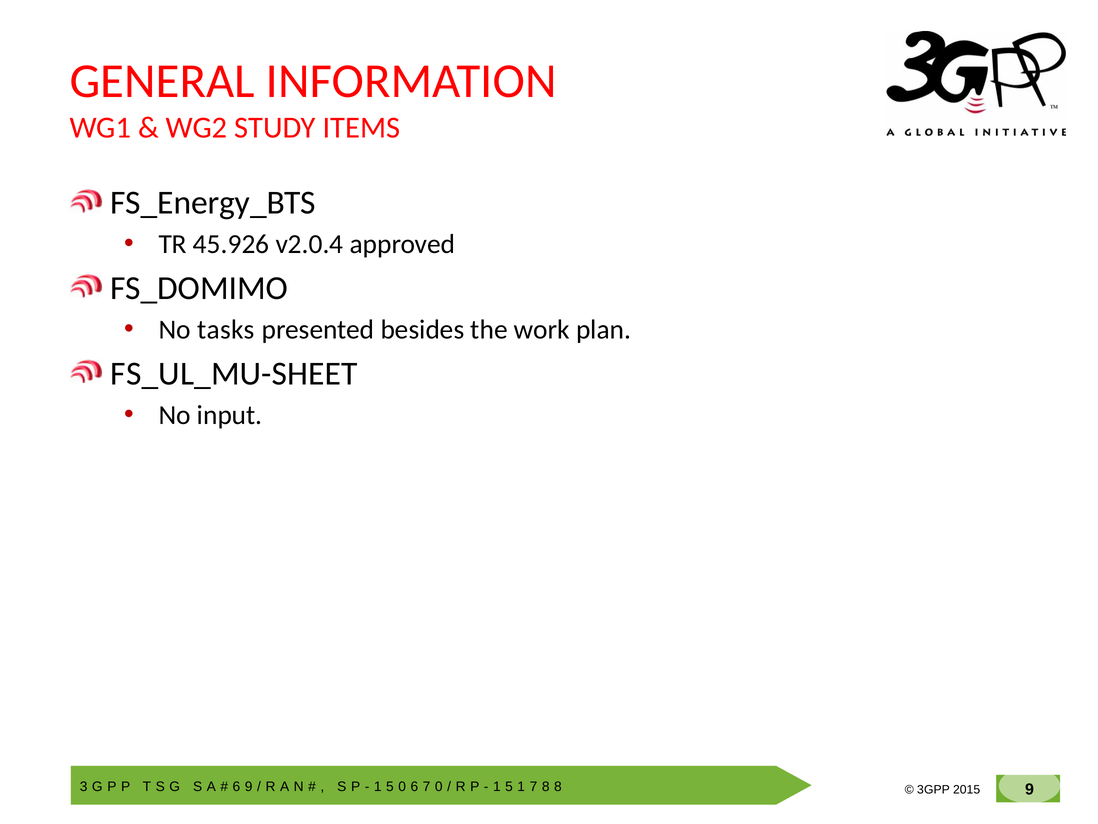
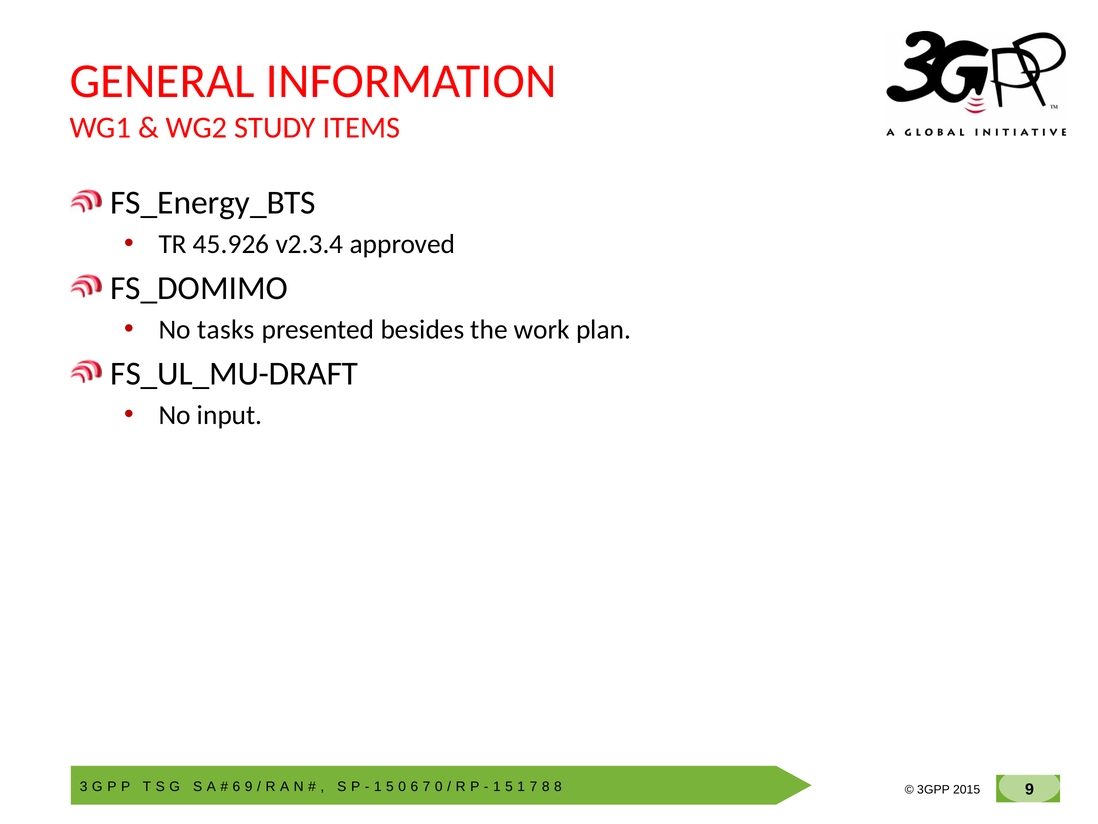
v2.0.4: v2.0.4 -> v2.3.4
FS_UL_MU-SHEET: FS_UL_MU-SHEET -> FS_UL_MU-DRAFT
